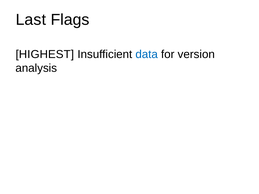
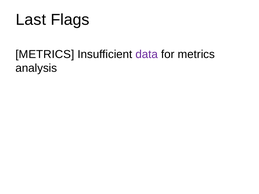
HIGHEST at (45, 54): HIGHEST -> METRICS
data colour: blue -> purple
for version: version -> metrics
